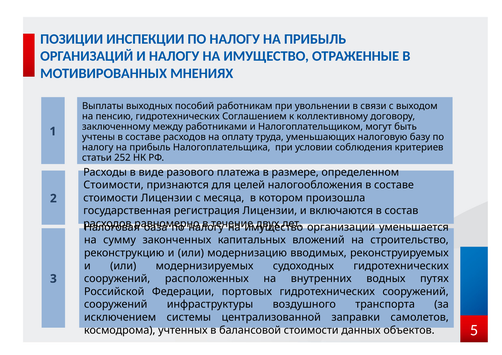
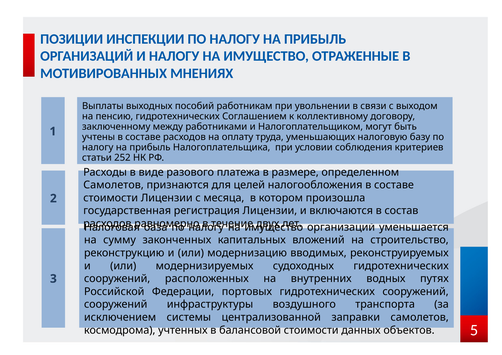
Стоимости at (114, 185): Стоимости -> Самолетов
